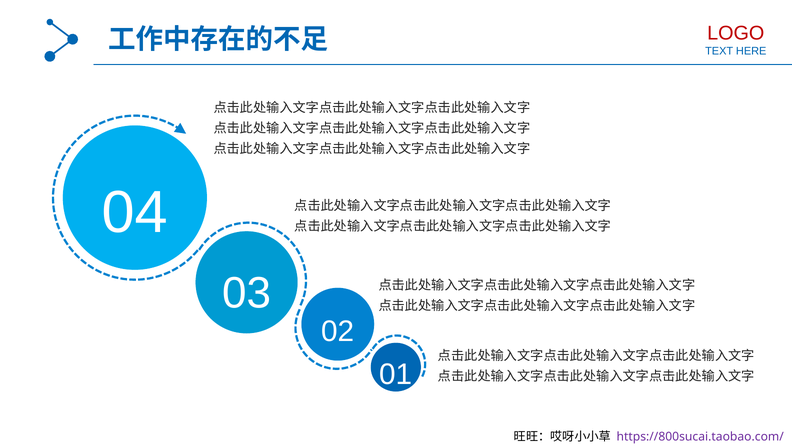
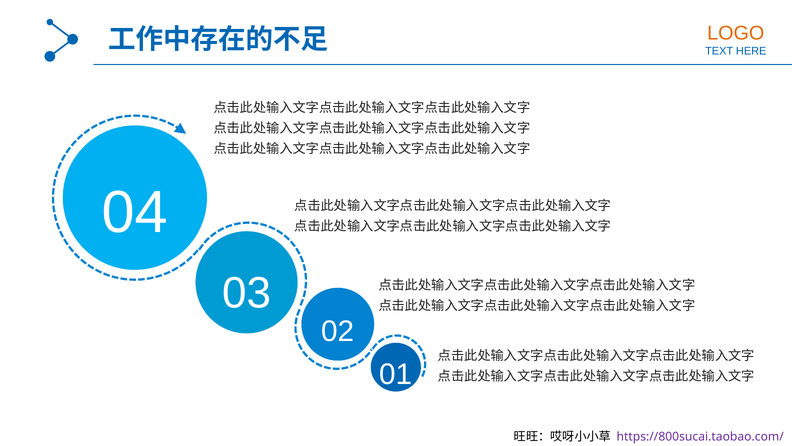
LOGO colour: red -> orange
